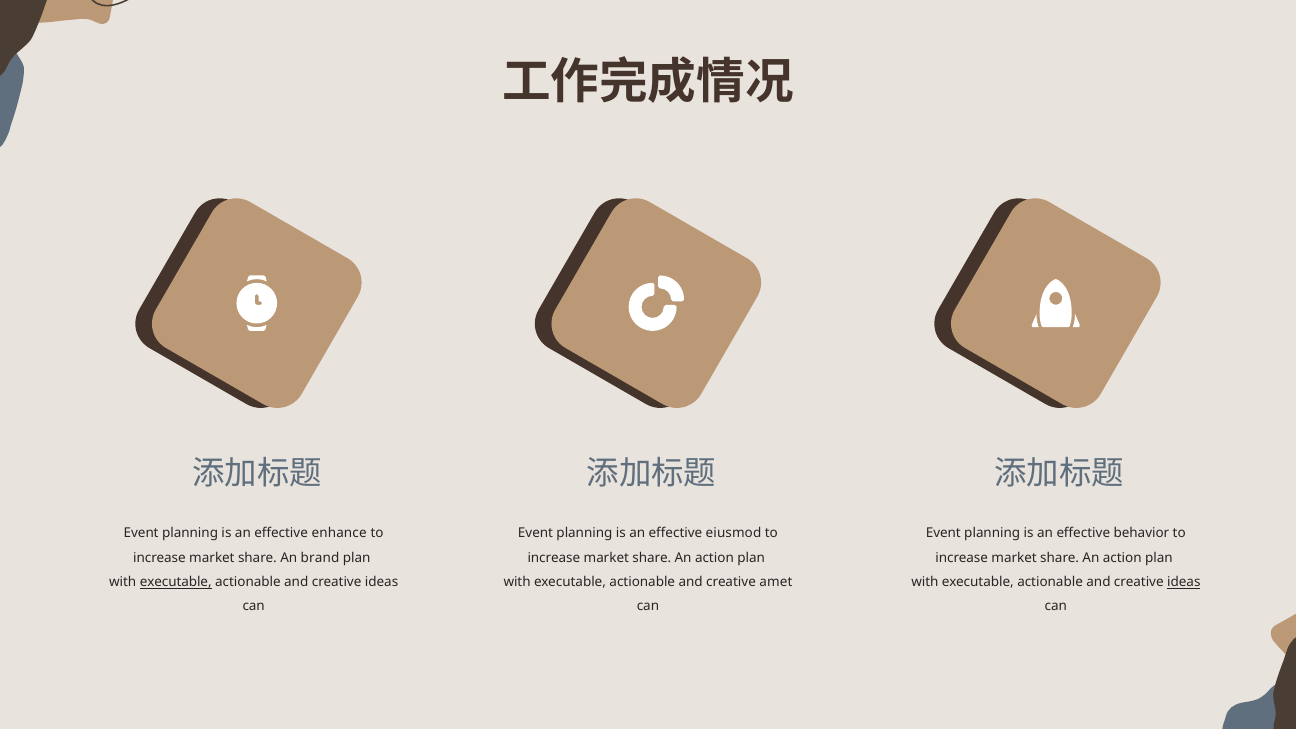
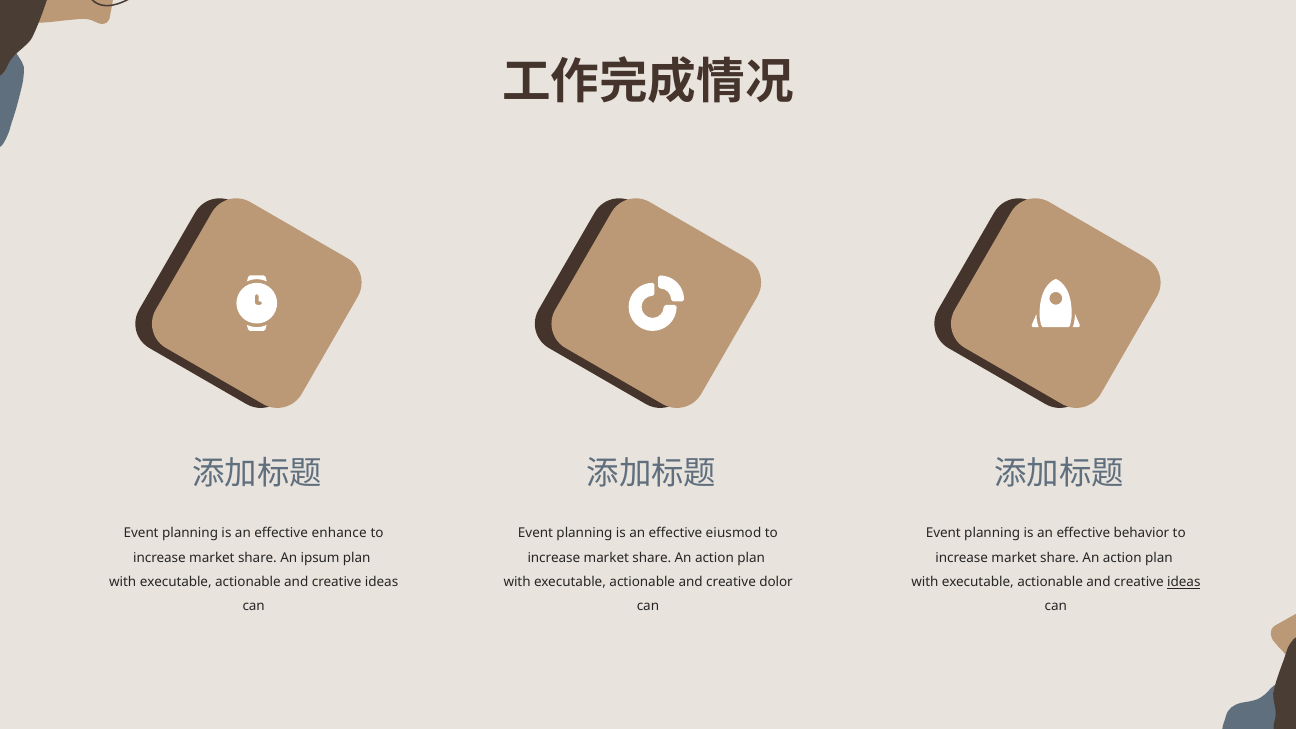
brand: brand -> ipsum
executable at (176, 582) underline: present -> none
amet: amet -> dolor
